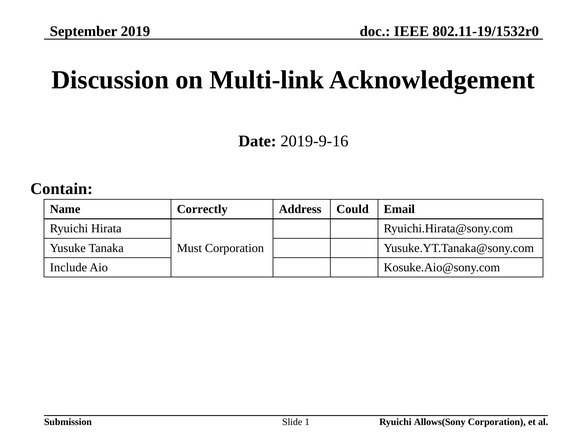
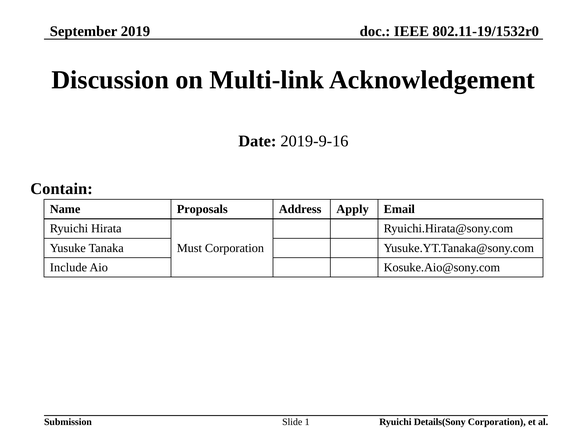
Correctly: Correctly -> Proposals
Could: Could -> Apply
Allows(Sony: Allows(Sony -> Details(Sony
